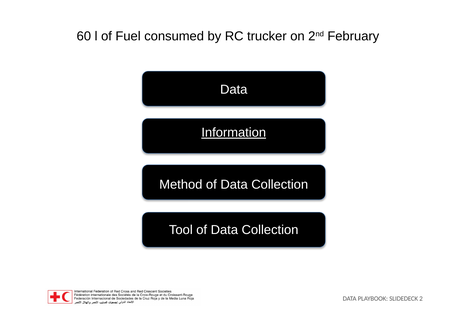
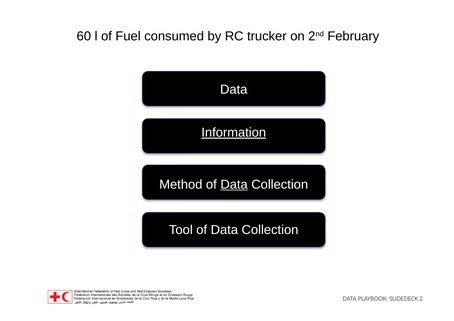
Data at (234, 185) underline: none -> present
